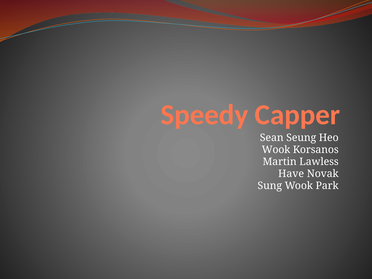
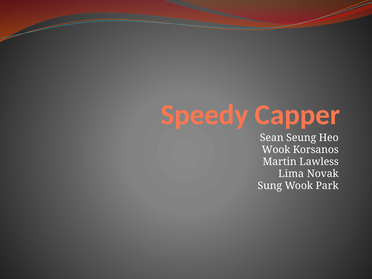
Have: Have -> Lima
